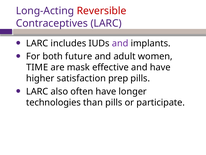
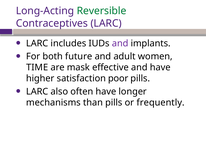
Reversible colour: red -> green
prep: prep -> poor
technologies: technologies -> mechanisms
participate: participate -> frequently
